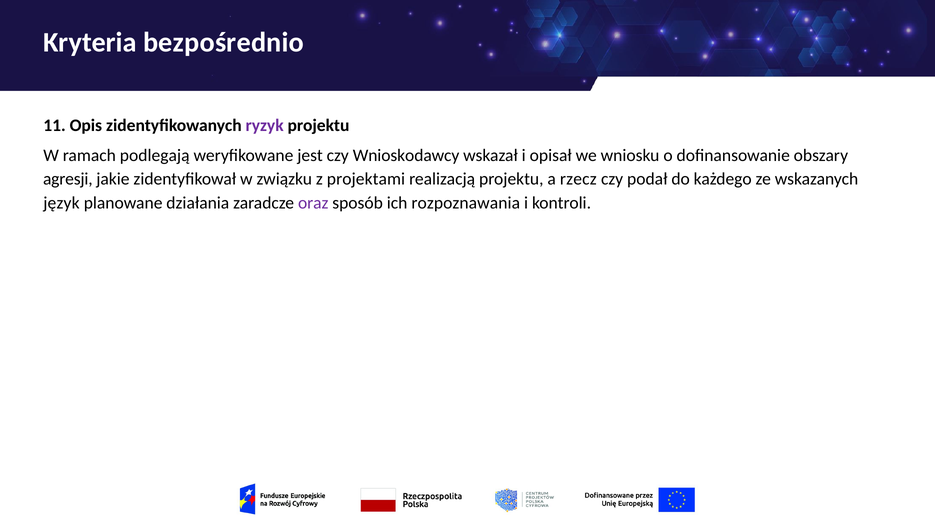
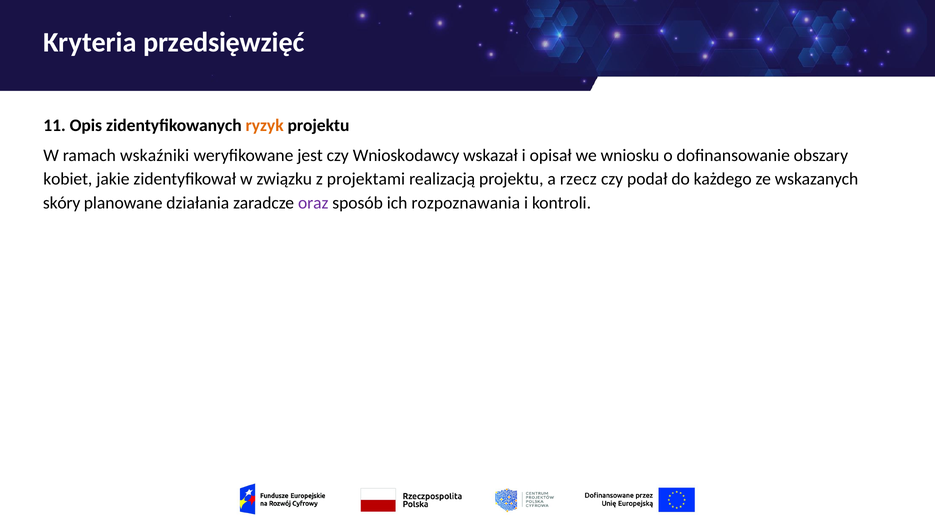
bezpośrednio: bezpośrednio -> przedsięwzięć
ryzyk colour: purple -> orange
podlegają: podlegają -> wskaźniki
agresji: agresji -> kobiet
język: język -> skóry
